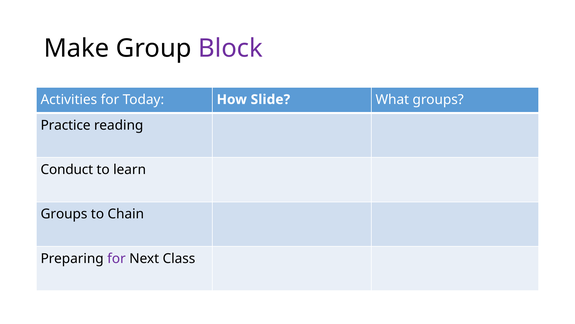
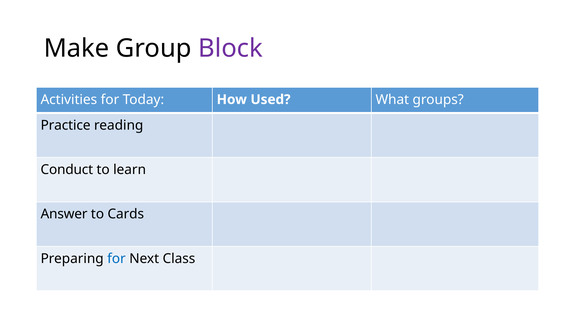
Slide: Slide -> Used
Groups at (64, 214): Groups -> Answer
Chain: Chain -> Cards
for at (116, 258) colour: purple -> blue
